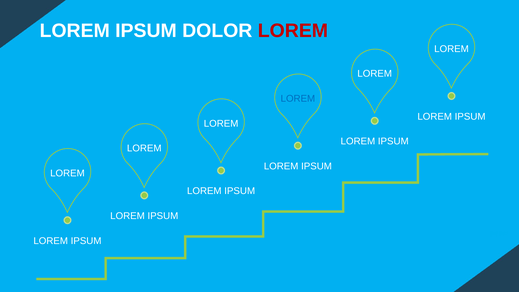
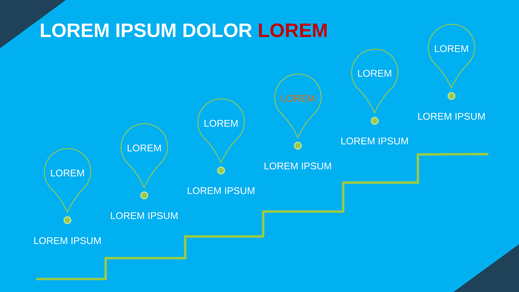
LOREM at (298, 99) colour: blue -> orange
